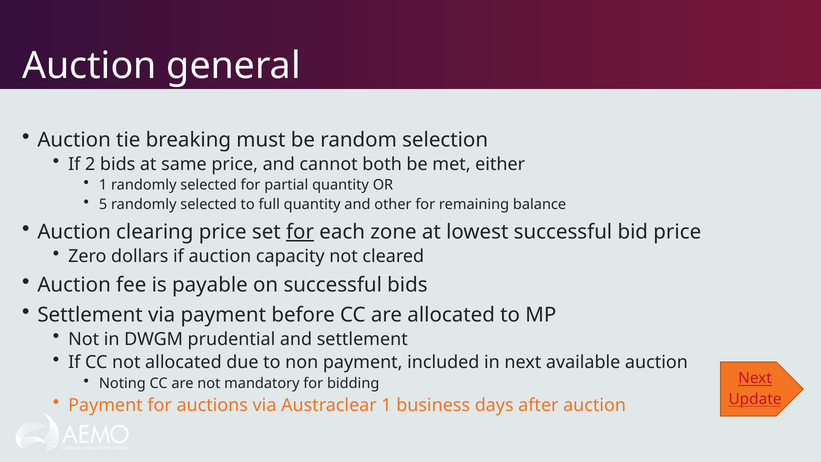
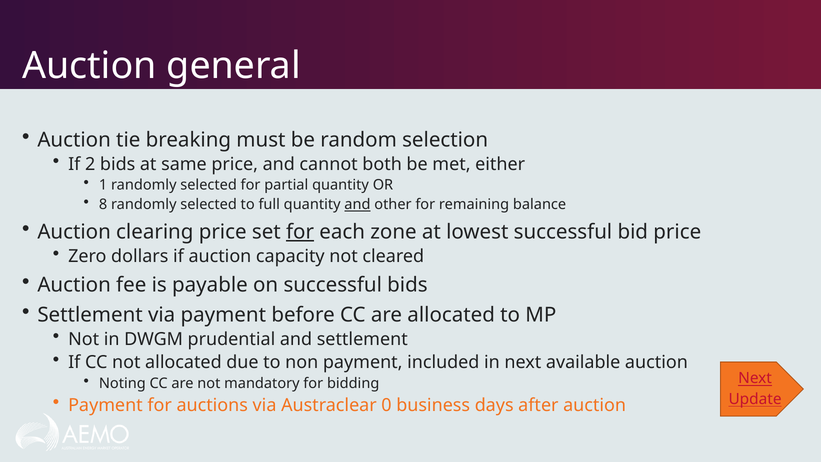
5: 5 -> 8
and at (357, 205) underline: none -> present
Austraclear 1: 1 -> 0
